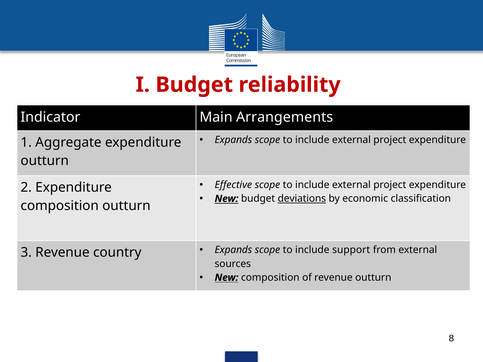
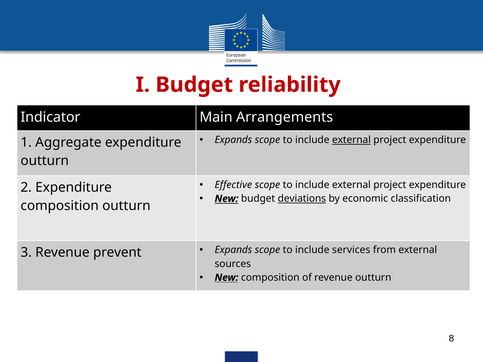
external at (351, 140) underline: none -> present
country: country -> prevent
support: support -> services
